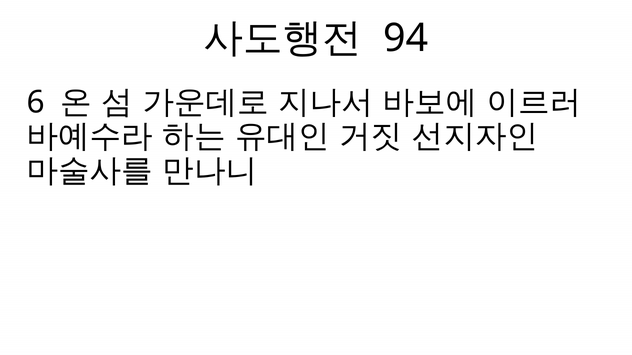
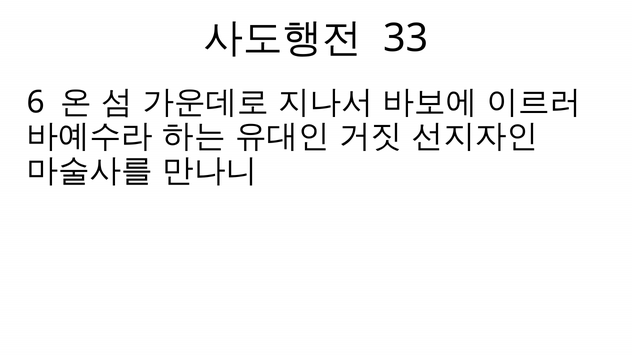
94: 94 -> 33
